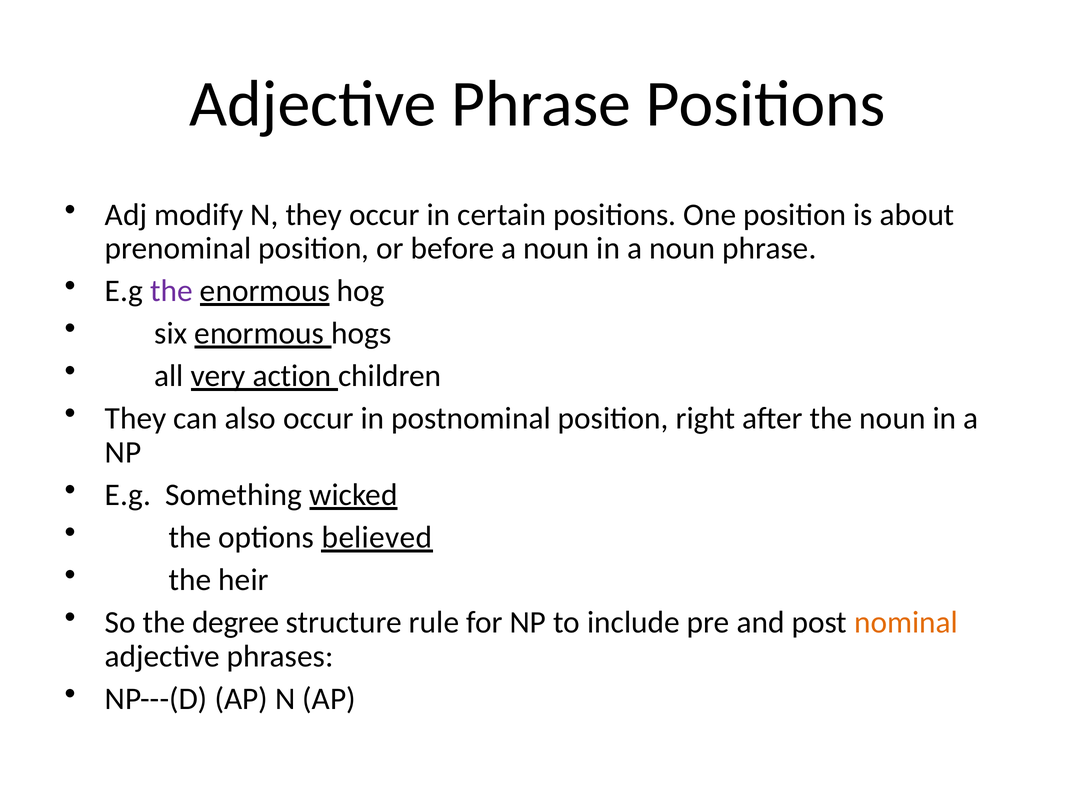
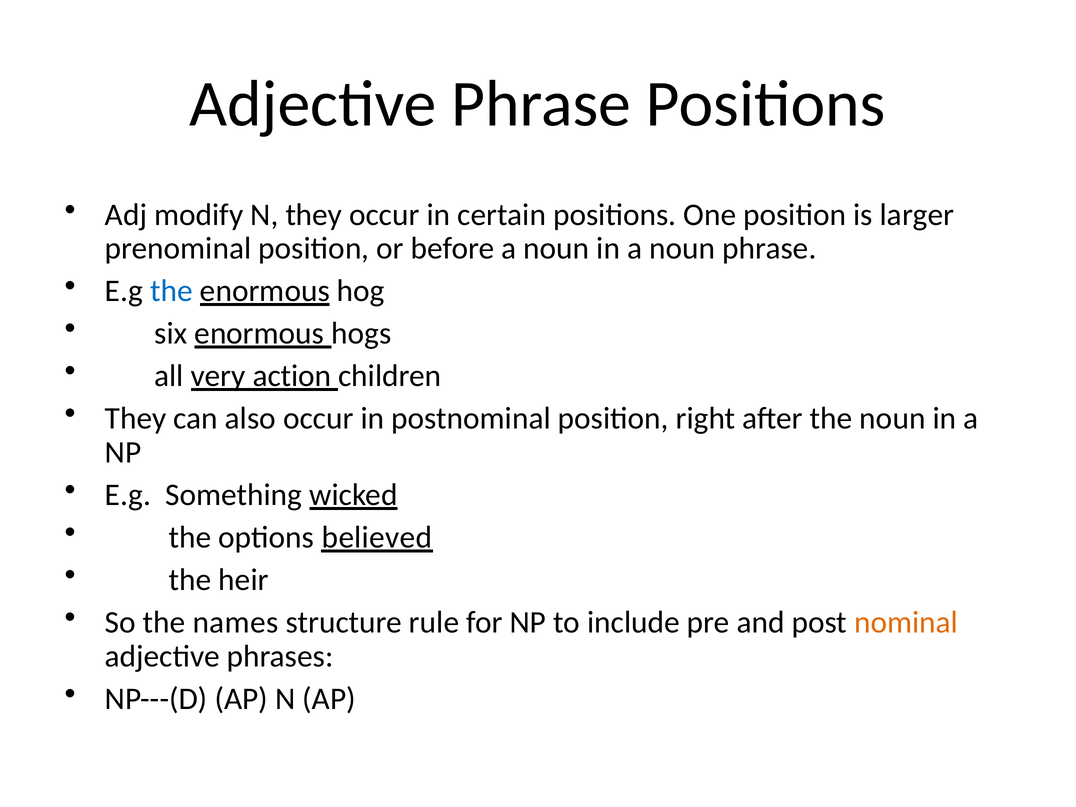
about: about -> larger
the at (172, 291) colour: purple -> blue
degree: degree -> names
